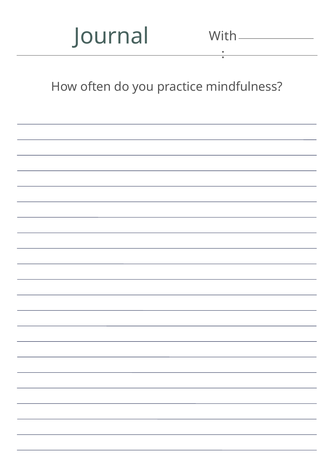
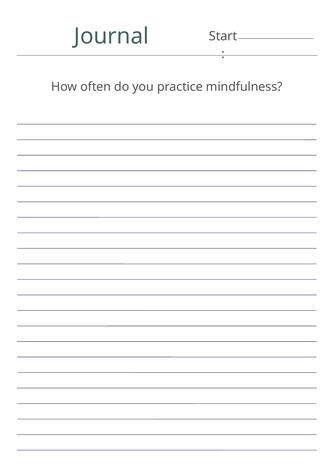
With: With -> Start
